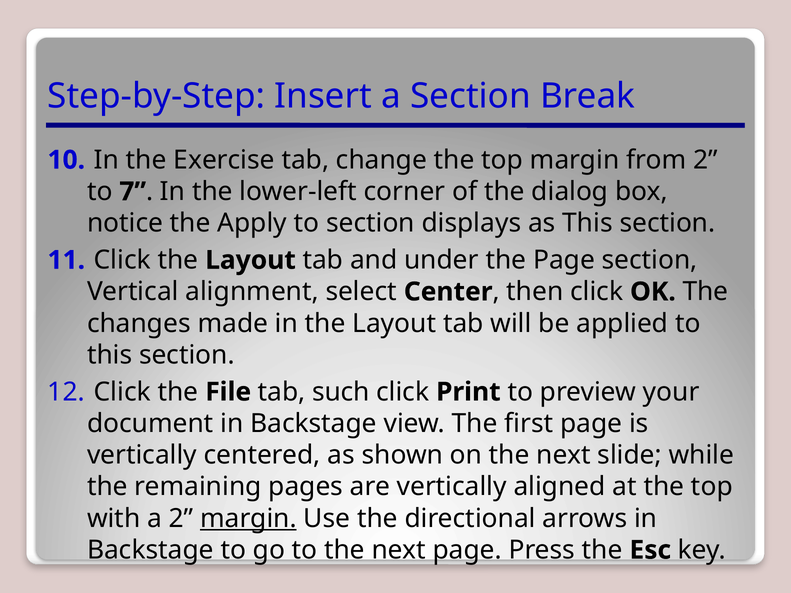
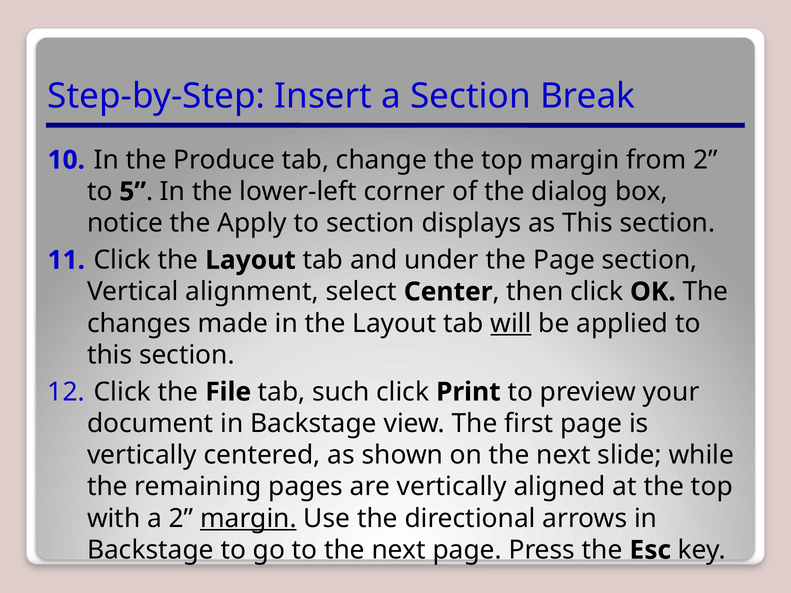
Exercise: Exercise -> Produce
7: 7 -> 5
will underline: none -> present
